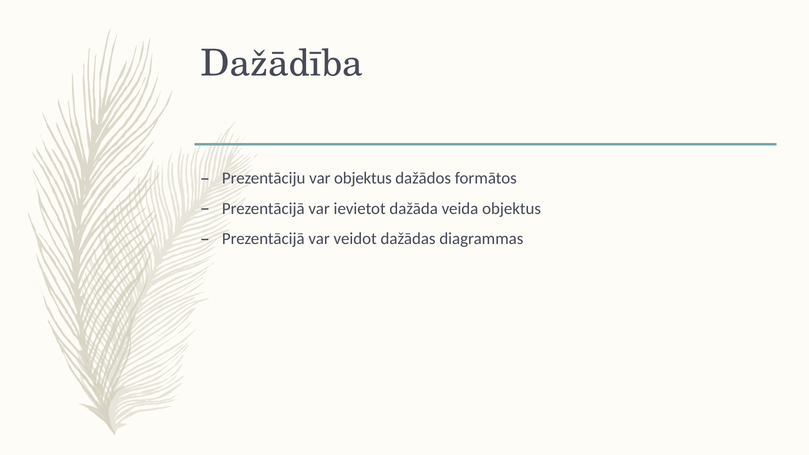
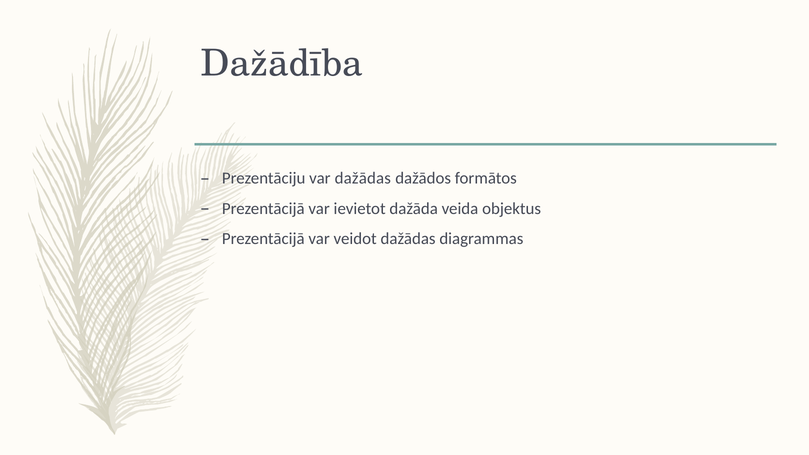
var objektus: objektus -> dažādas
